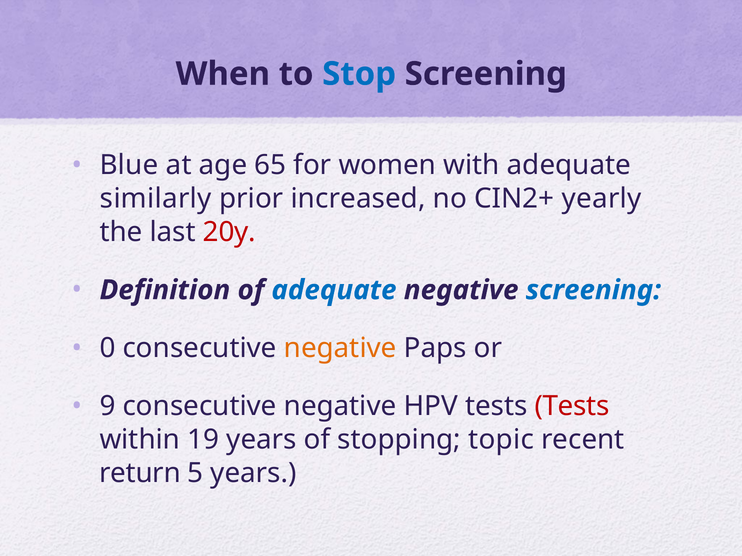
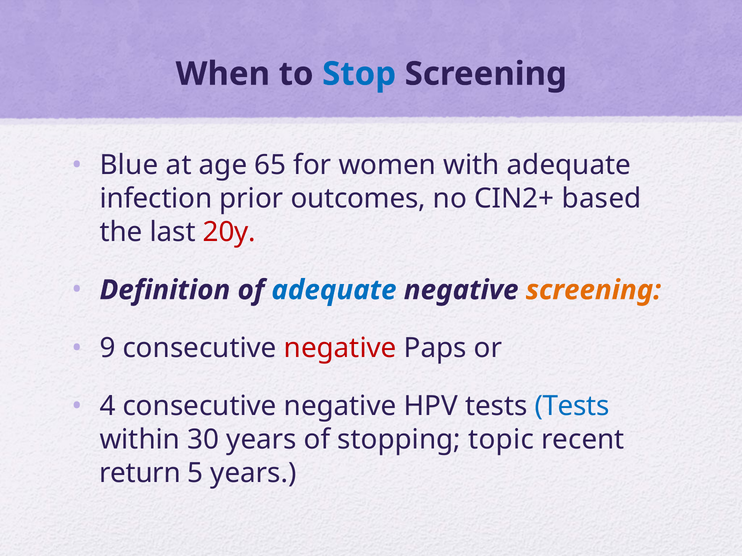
similarly: similarly -> infection
increased: increased -> outcomes
yearly: yearly -> based
screening at (593, 290) colour: blue -> orange
0: 0 -> 9
negative at (340, 348) colour: orange -> red
9: 9 -> 4
Tests at (572, 407) colour: red -> blue
19: 19 -> 30
